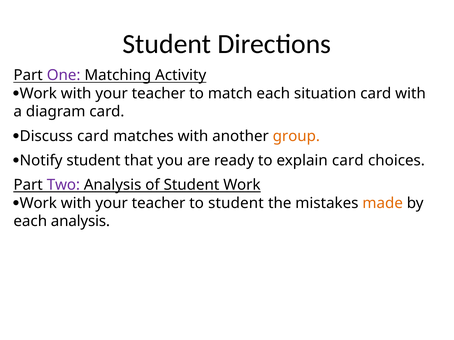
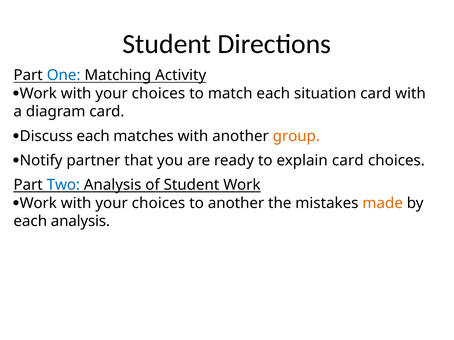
One colour: purple -> blue
teacher at (159, 94): teacher -> choices
Discuss card: card -> each
Notify student: student -> partner
Two colour: purple -> blue
teacher at (159, 203): teacher -> choices
to student: student -> another
